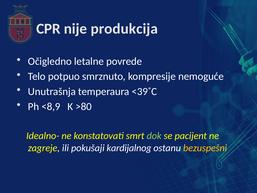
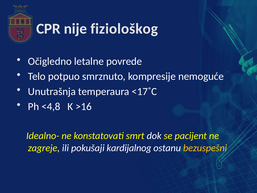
produkcija: produkcija -> fiziološkog
<39˚C: <39˚C -> <17˚C
<8,9: <8,9 -> <4,8
>80: >80 -> >16
dok colour: light green -> white
